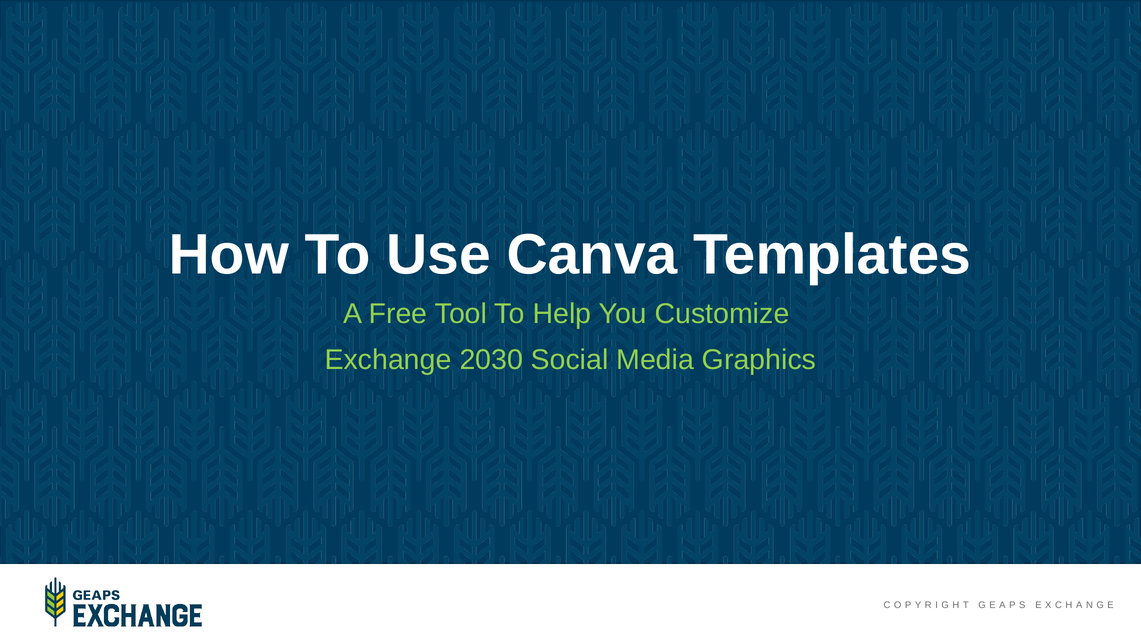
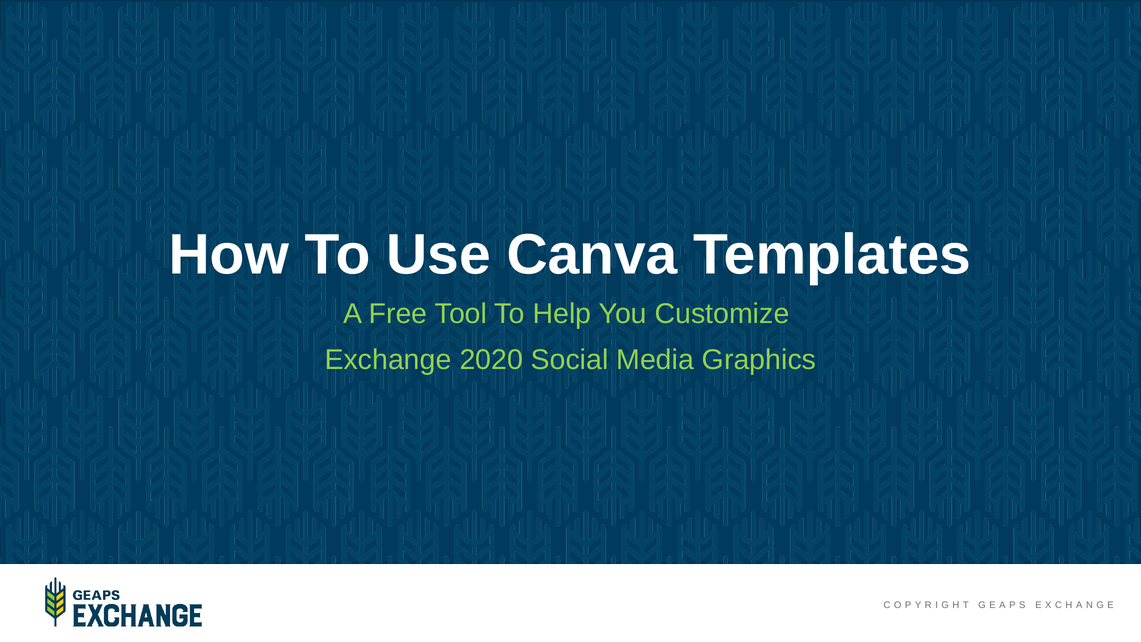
2030: 2030 -> 2020
